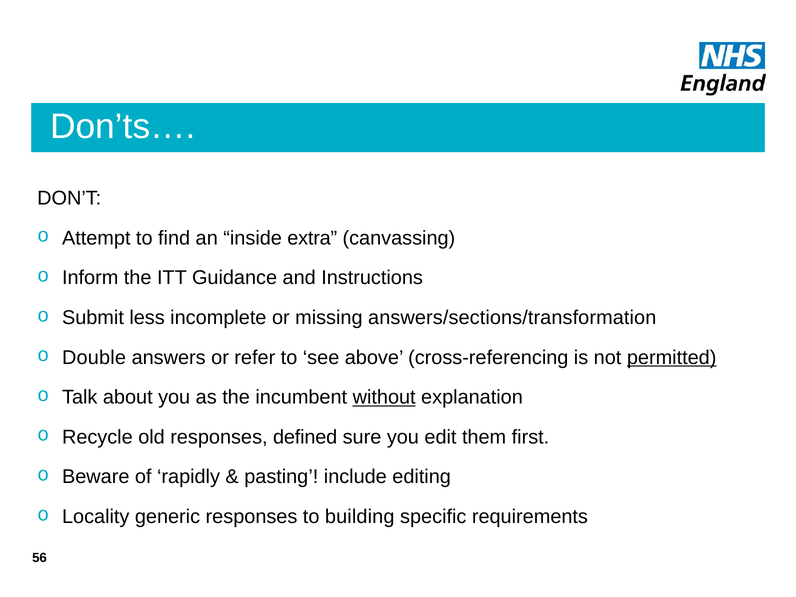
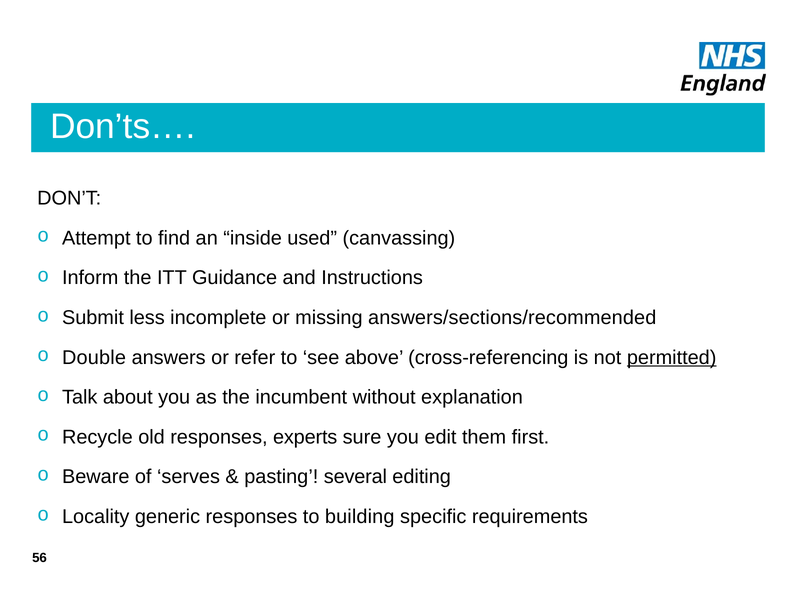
extra: extra -> used
answers/sections/transformation: answers/sections/transformation -> answers/sections/recommended
without underline: present -> none
defined: defined -> experts
rapidly: rapidly -> serves
include: include -> several
